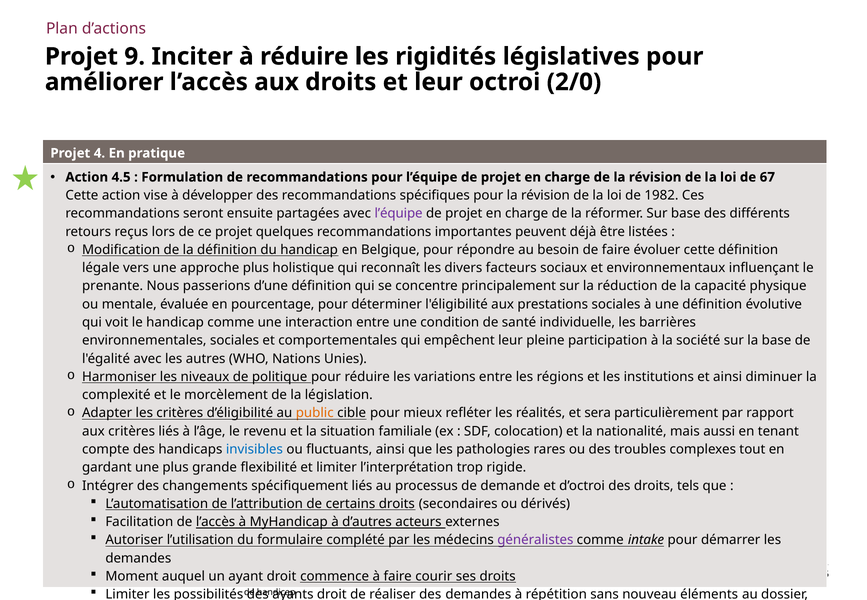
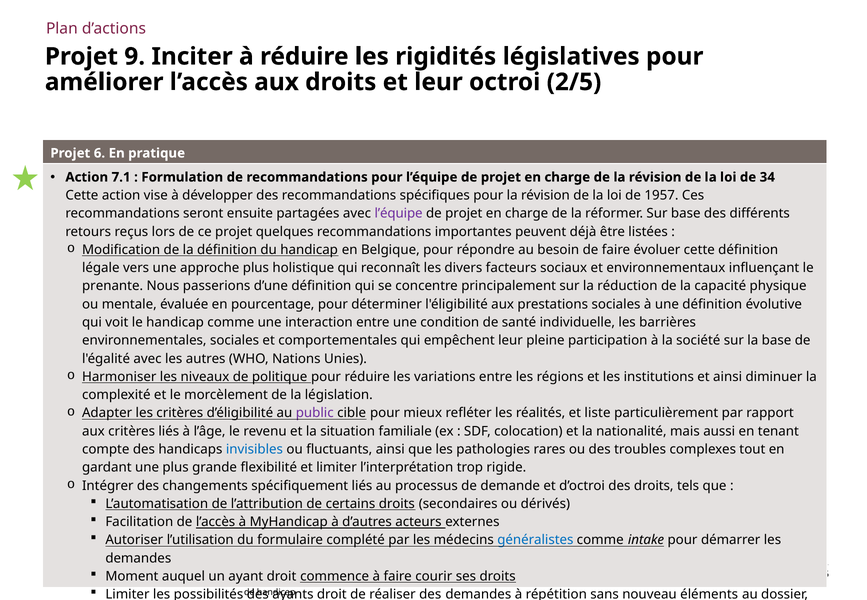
2/0: 2/0 -> 2/5
4: 4 -> 6
4.5: 4.5 -> 7.1
67: 67 -> 34
1982: 1982 -> 1957
public colour: orange -> purple
sera: sera -> liste
généralistes colour: purple -> blue
